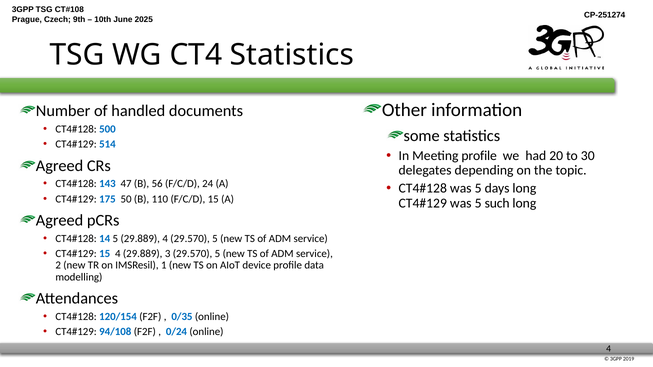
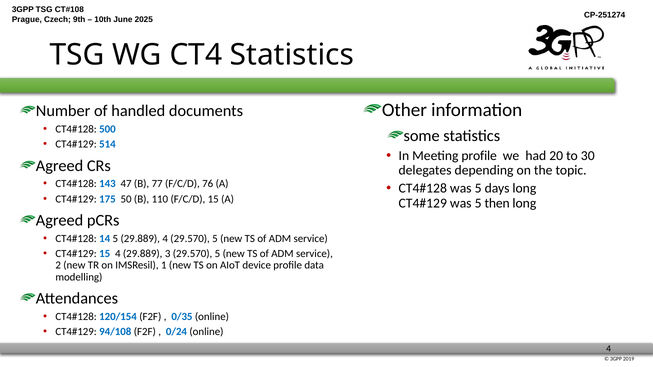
56: 56 -> 77
24: 24 -> 76
such: such -> then
